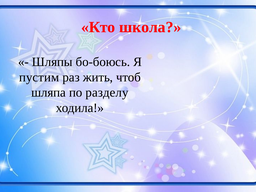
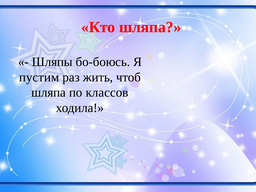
Кто школа: школа -> шляпа
разделу: разделу -> классов
